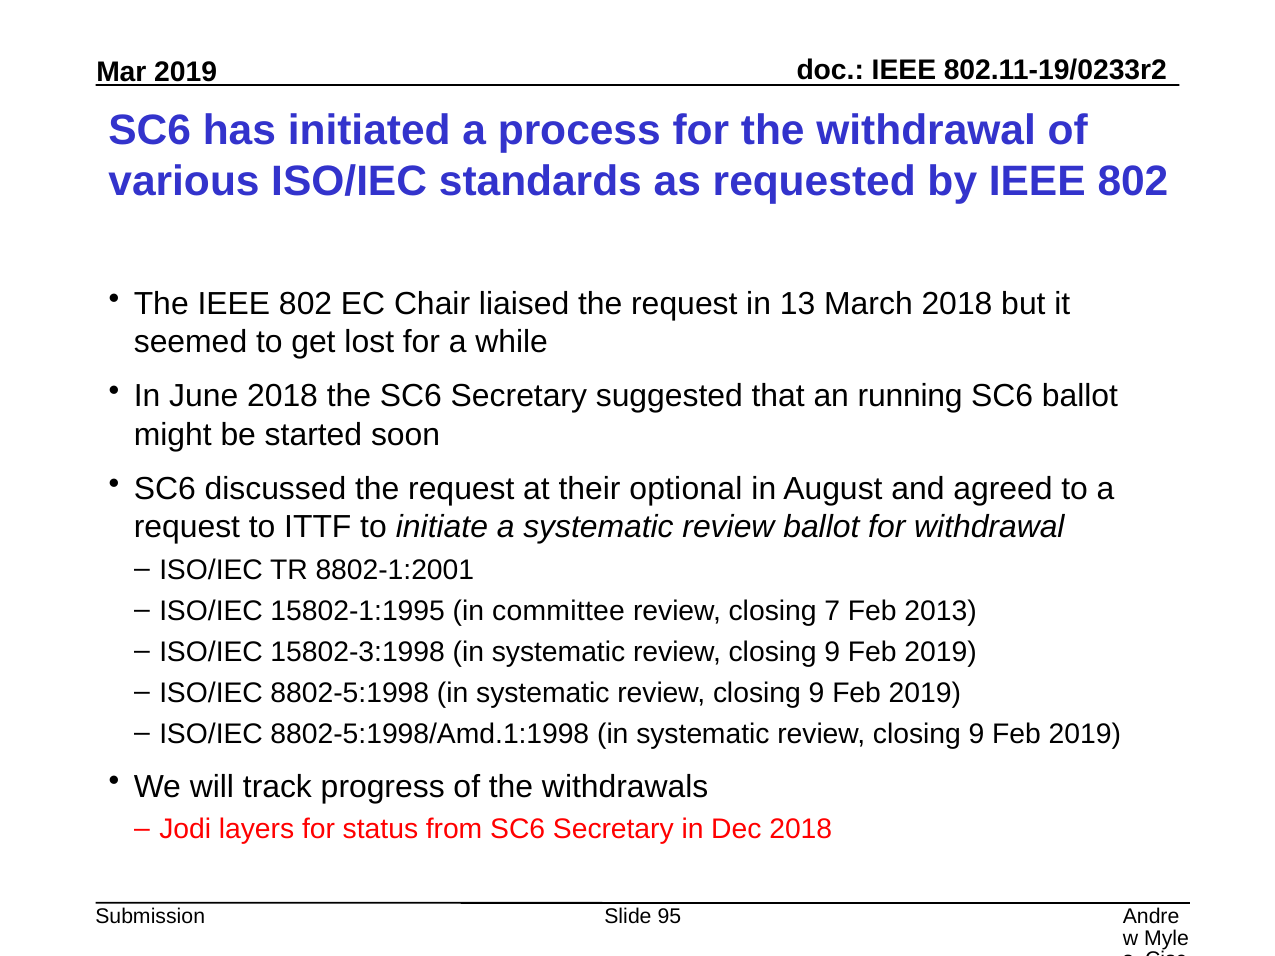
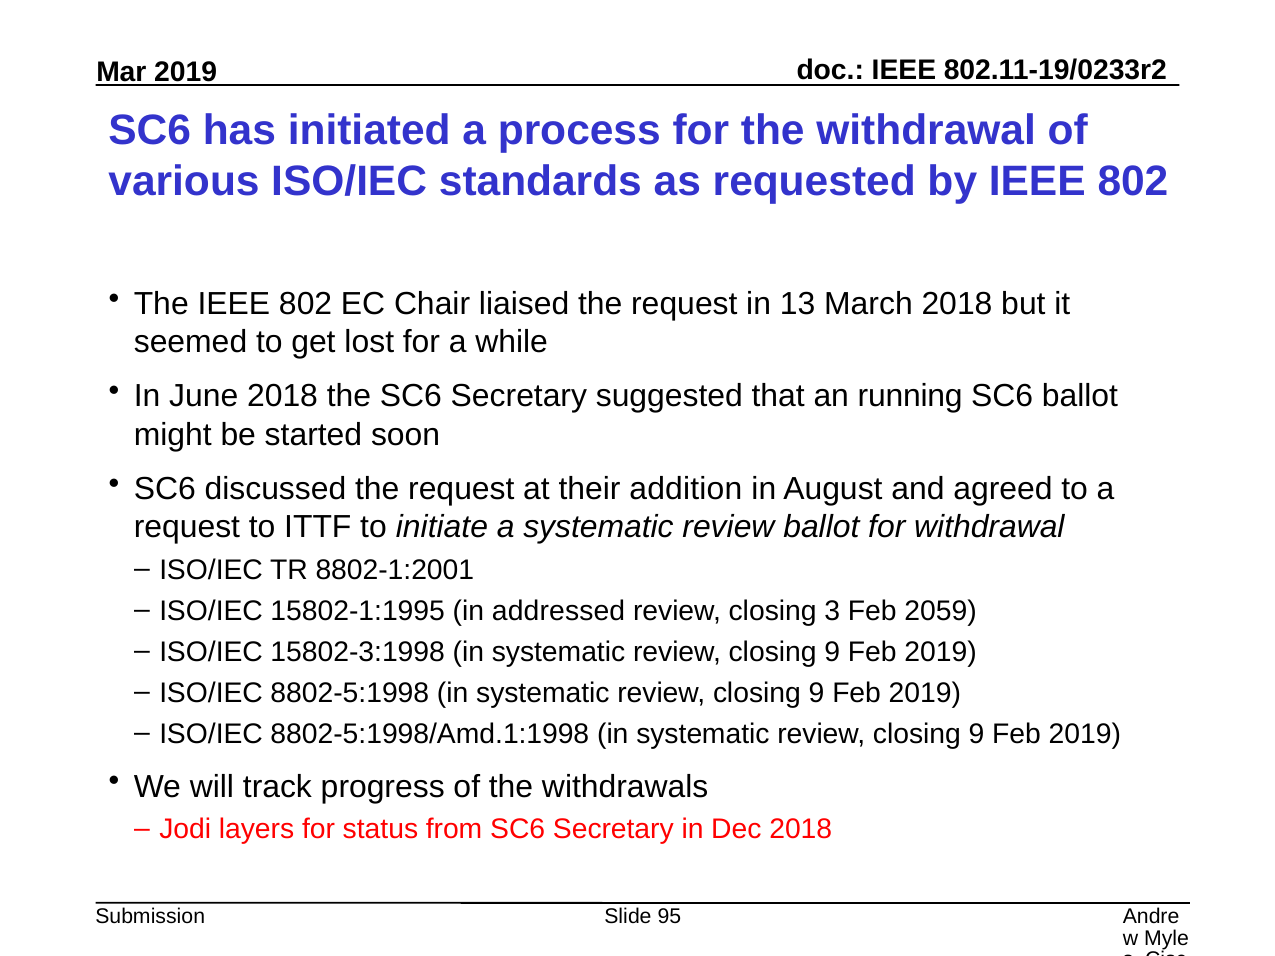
optional: optional -> addition
committee: committee -> addressed
7: 7 -> 3
2013: 2013 -> 2059
